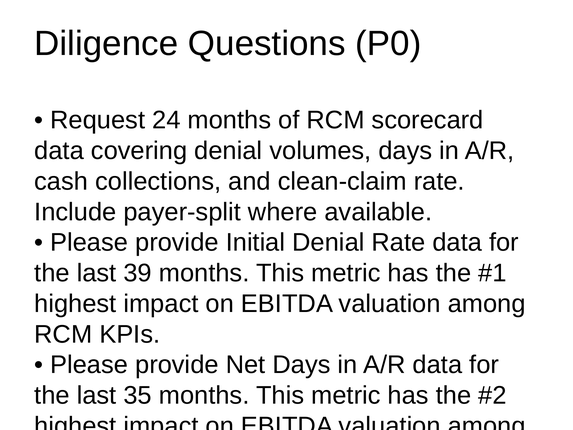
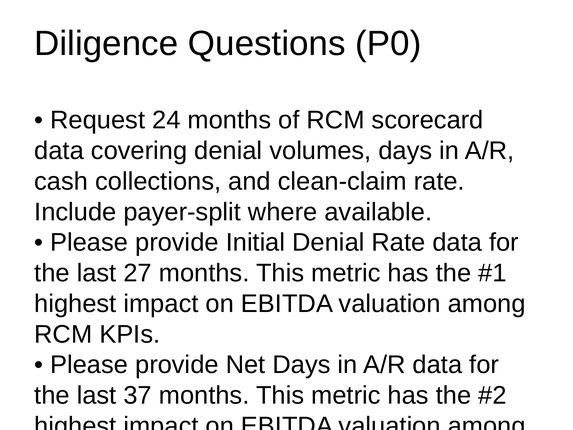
39: 39 -> 27
35: 35 -> 37
